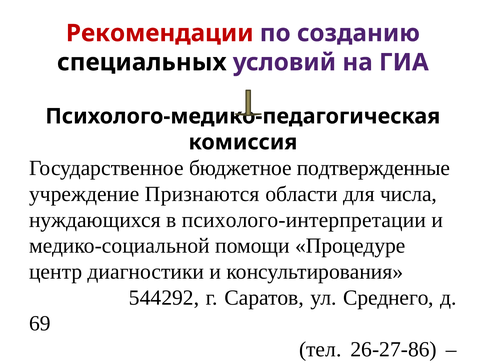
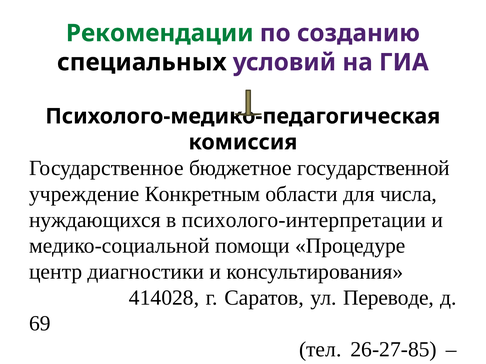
Рекомендации colour: red -> green
подтвержденные: подтвержденные -> государственной
Признаются: Признаются -> Конкретным
544292: 544292 -> 414028
Среднего: Среднего -> Переводе
26-27-86: 26-27-86 -> 26-27-85
